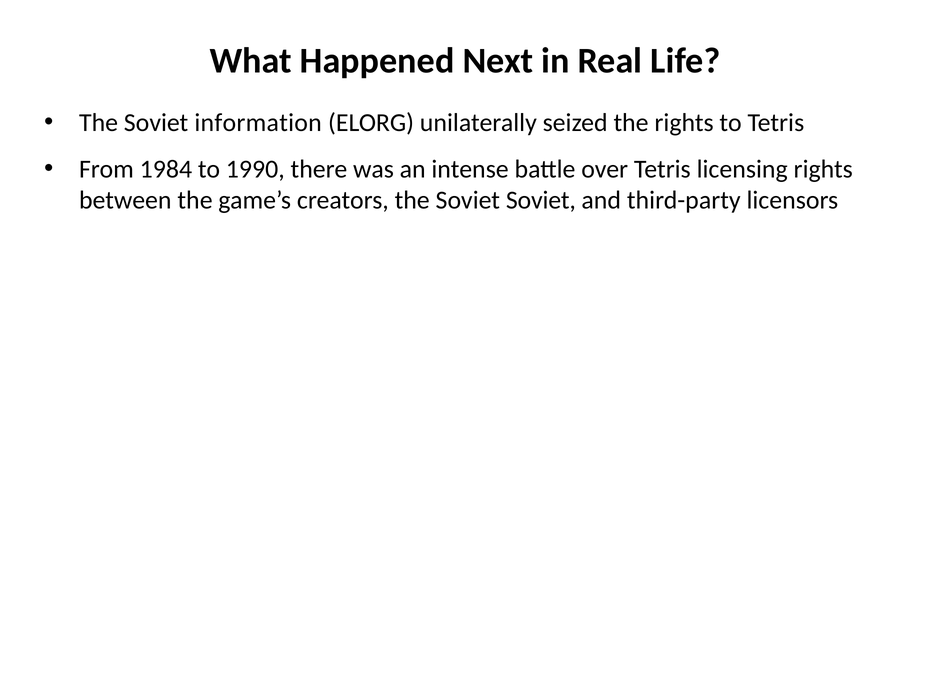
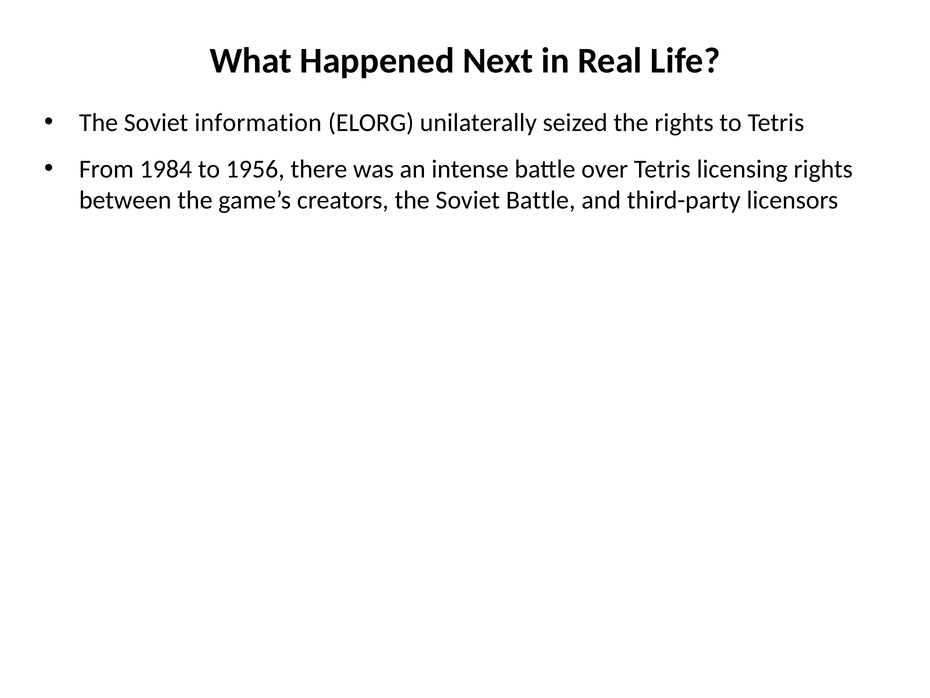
1990: 1990 -> 1956
Soviet Soviet: Soviet -> Battle
